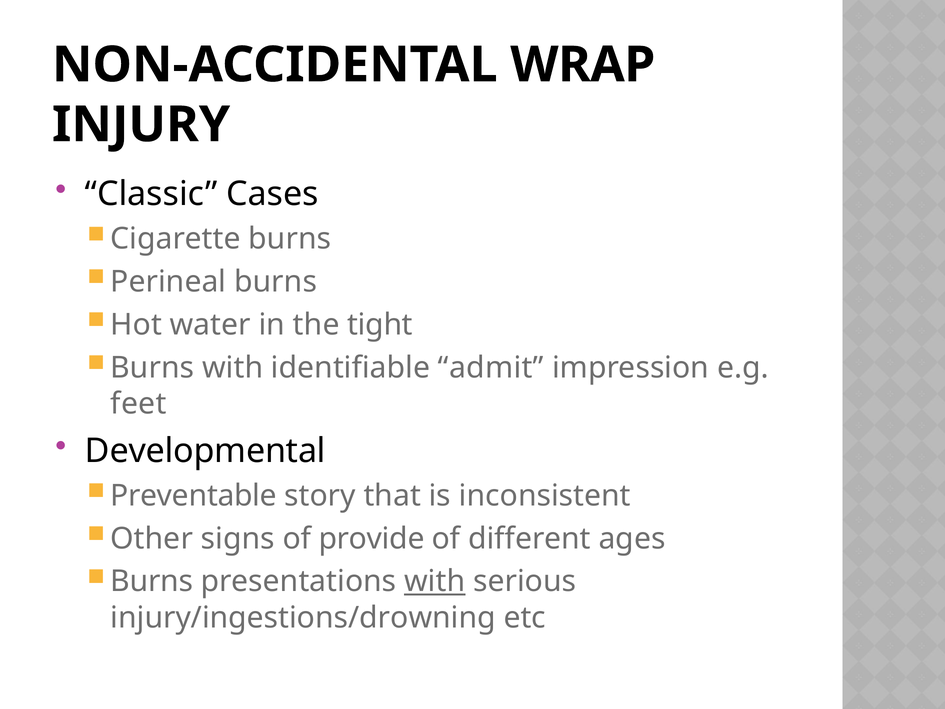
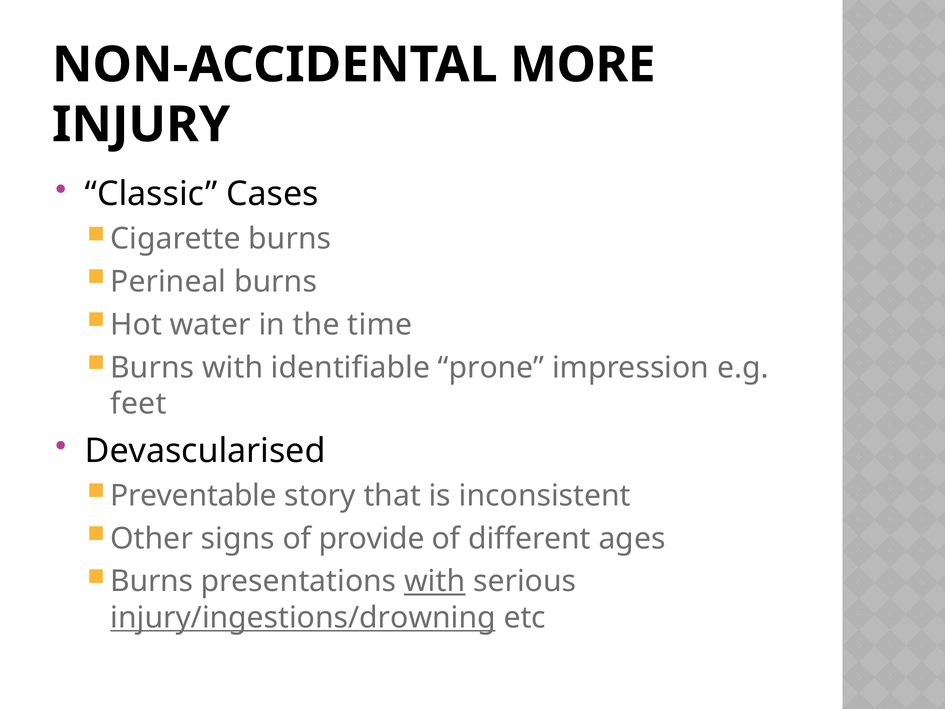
WRAP: WRAP -> MORE
tight: tight -> time
admit: admit -> prone
Developmental: Developmental -> Devascularised
injury/ingestions/drowning underline: none -> present
